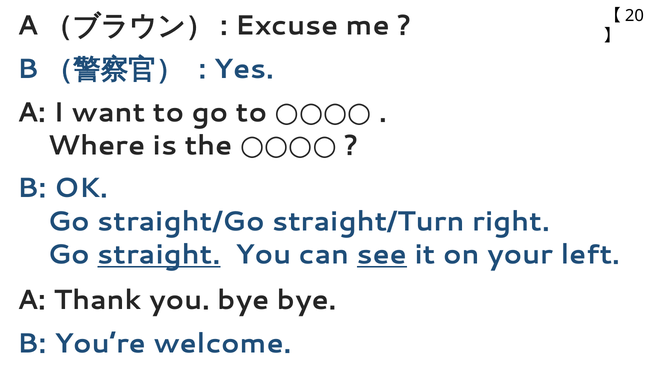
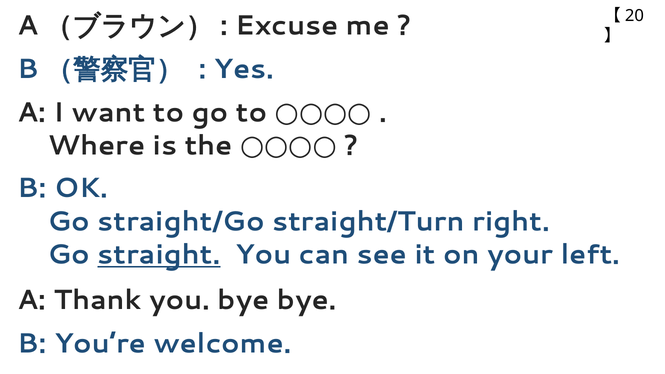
see underline: present -> none
